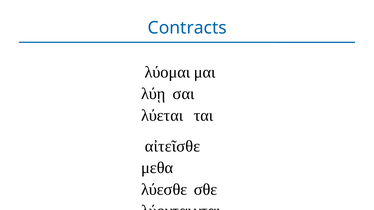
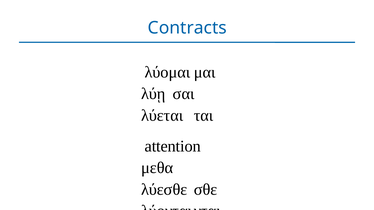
αἰτεῖσθε: αἰτεῖσθε -> attention
